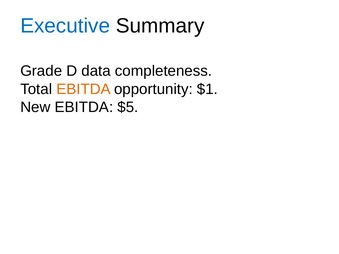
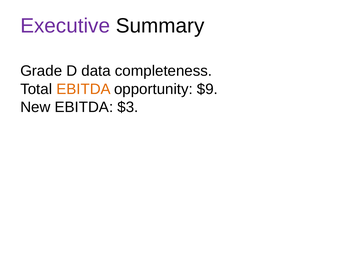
Executive colour: blue -> purple
$1: $1 -> $9
$5: $5 -> $3
